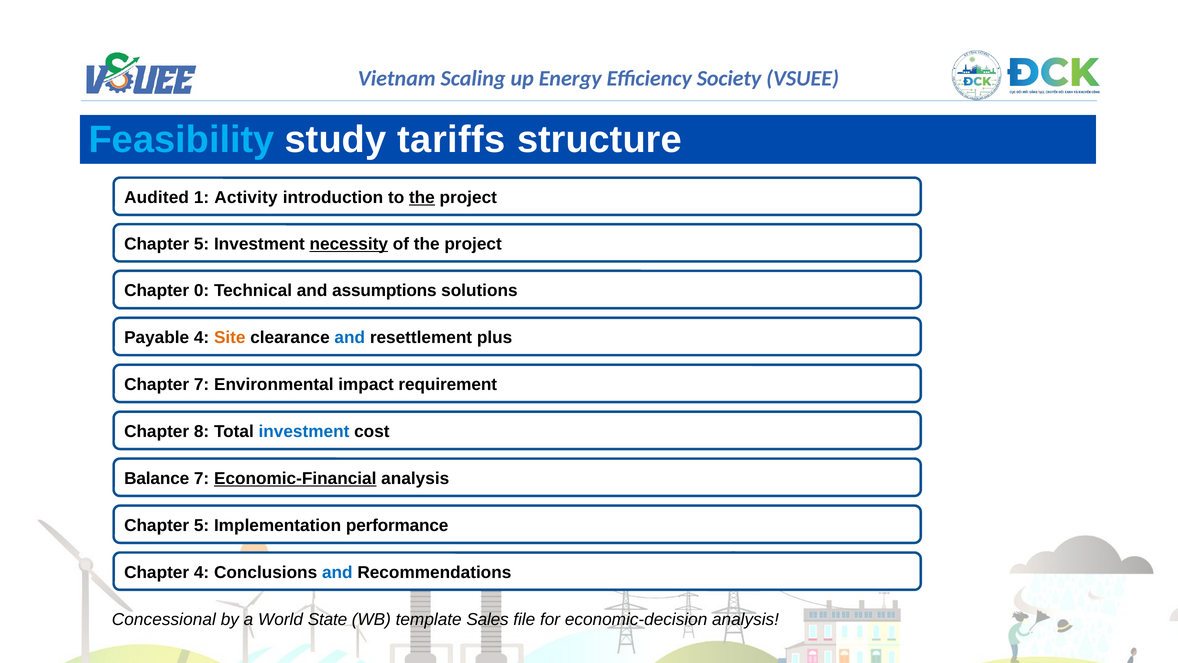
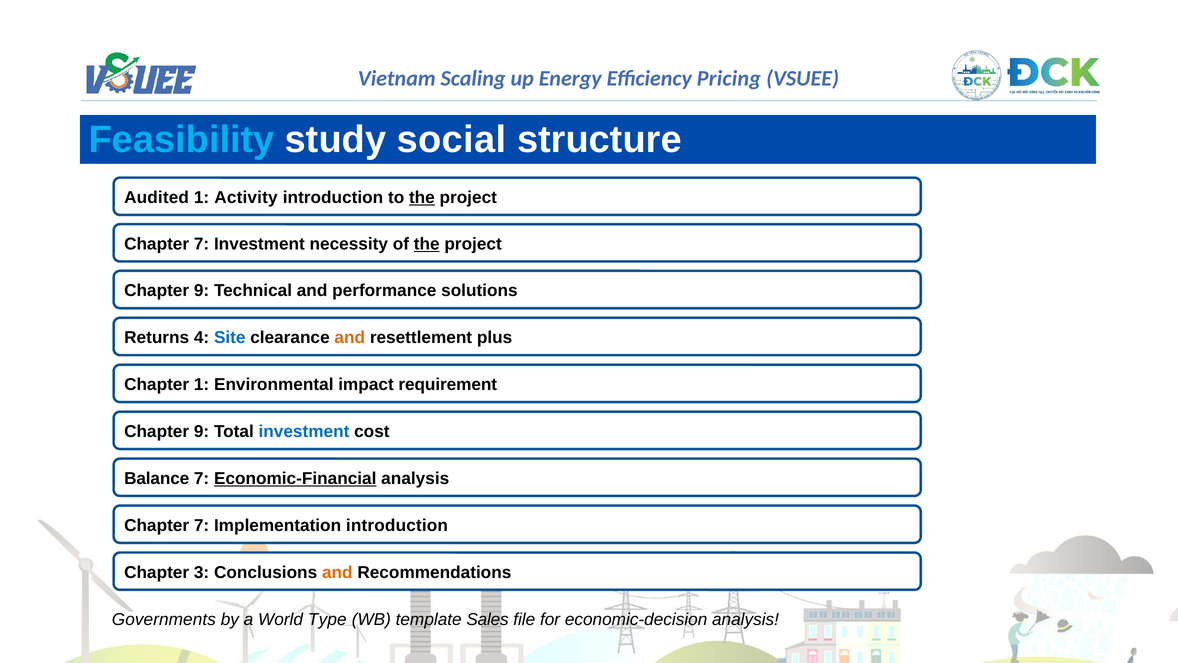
Society: Society -> Pricing
tariffs: tariffs -> social
5 at (202, 244): 5 -> 7
necessity underline: present -> none
the at (427, 244) underline: none -> present
0 at (202, 291): 0 -> 9
assumptions: assumptions -> performance
Payable: Payable -> Returns
Site colour: orange -> blue
and at (350, 337) colour: blue -> orange
Chapter 7: 7 -> 1
8 at (202, 431): 8 -> 9
5 at (202, 525): 5 -> 7
Implementation performance: performance -> introduction
Chapter 4: 4 -> 3
and at (337, 572) colour: blue -> orange
Concessional: Concessional -> Governments
State: State -> Type
